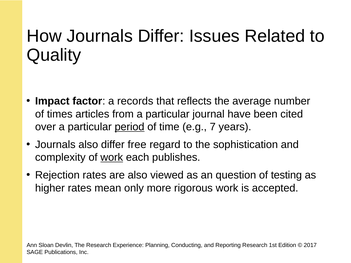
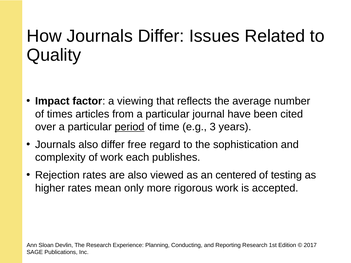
records: records -> viewing
7: 7 -> 3
work at (112, 158) underline: present -> none
question: question -> centered
